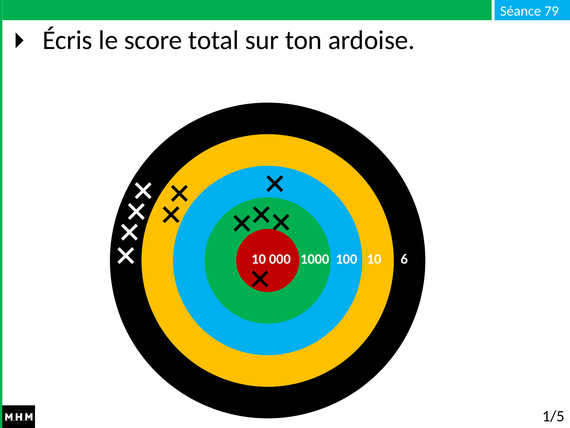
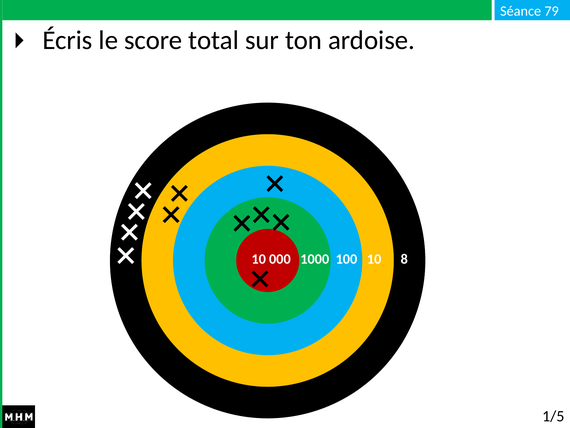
6: 6 -> 8
